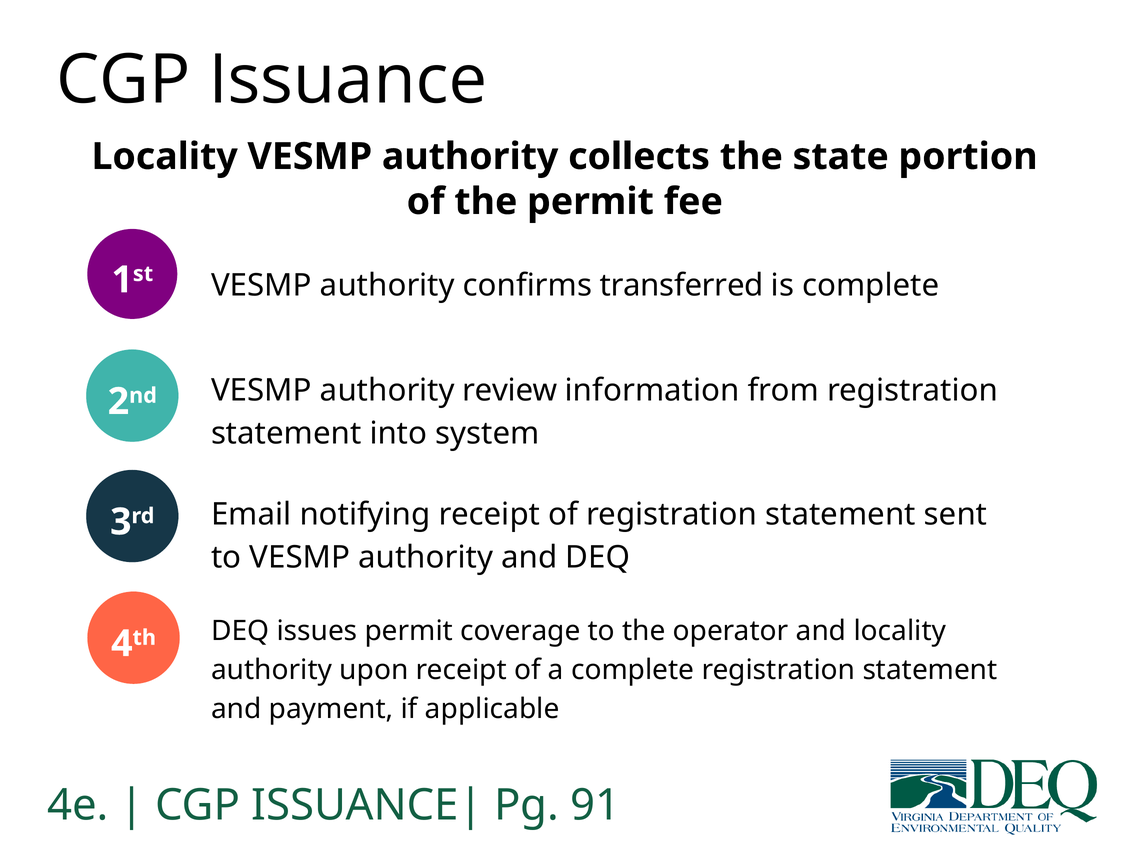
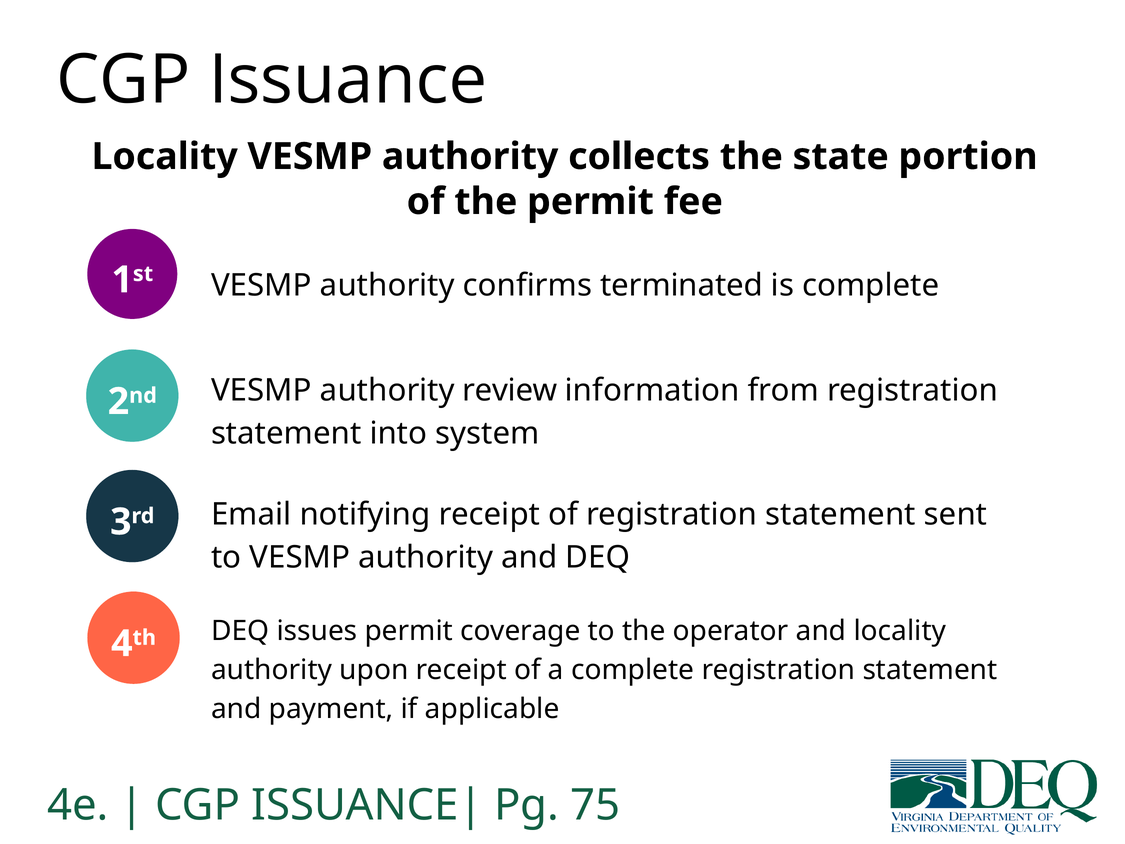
transferred: transferred -> terminated
91: 91 -> 75
